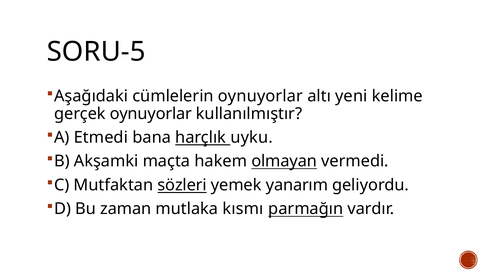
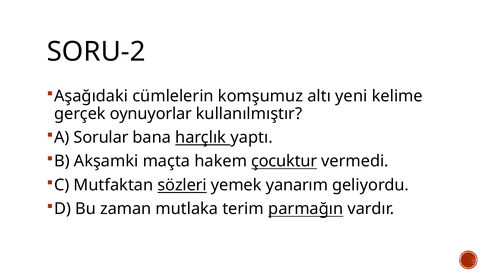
SORU-5: SORU-5 -> SORU-2
cümlelerin oynuyorlar: oynuyorlar -> komşumuz
Etmedi: Etmedi -> Sorular
uyku: uyku -> yaptı
olmayan: olmayan -> çocuktur
kısmı: kısmı -> terim
